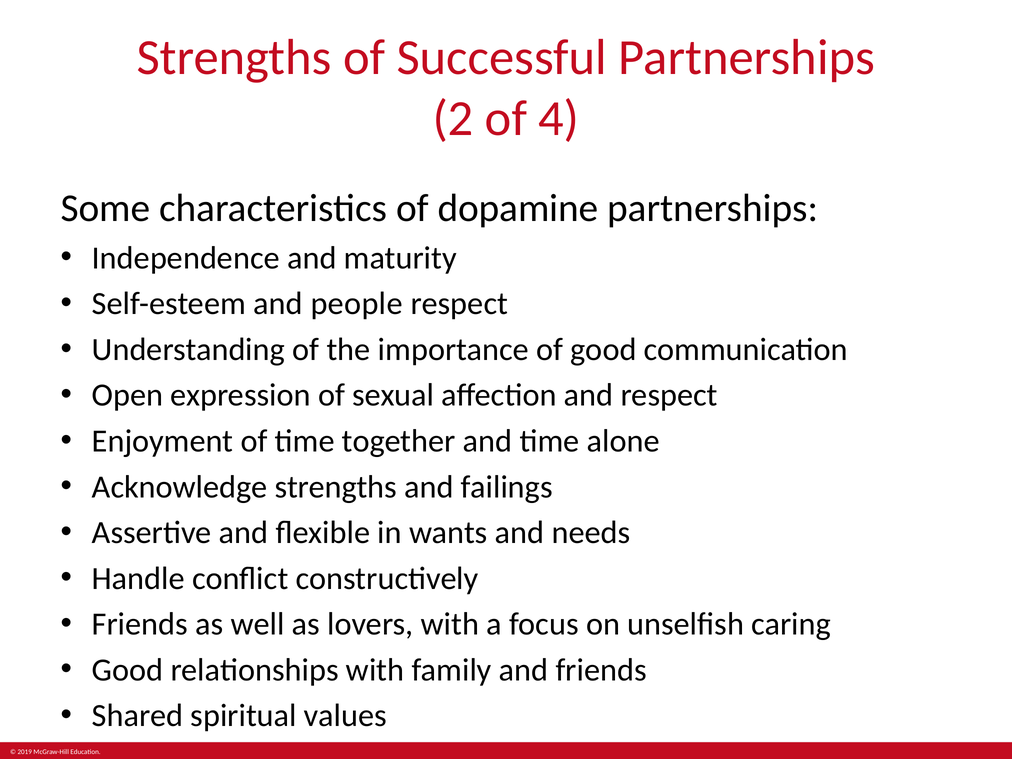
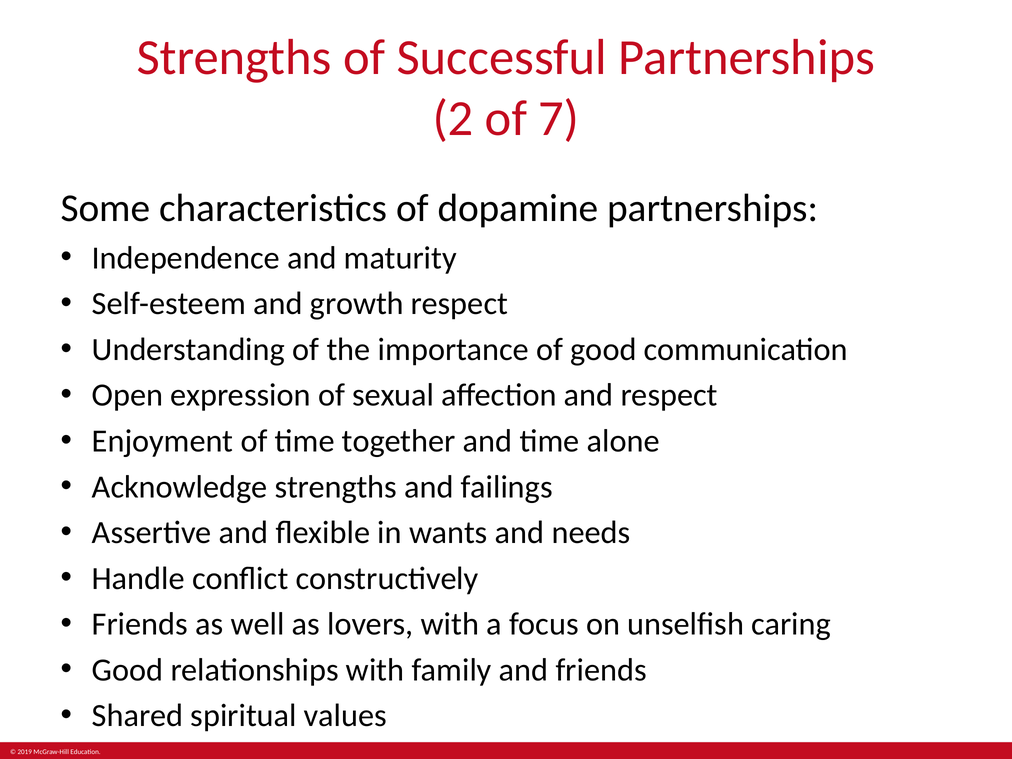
4: 4 -> 7
people: people -> growth
